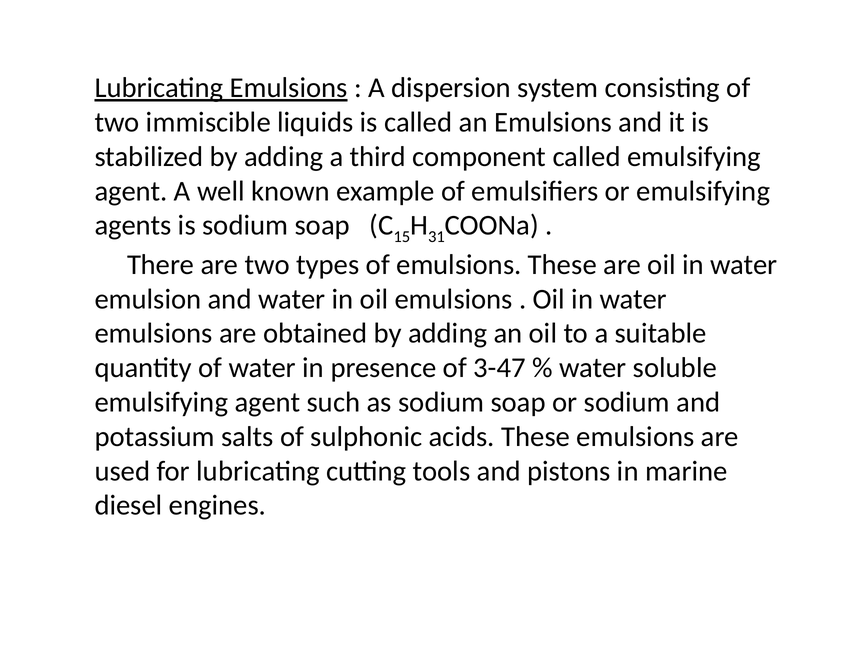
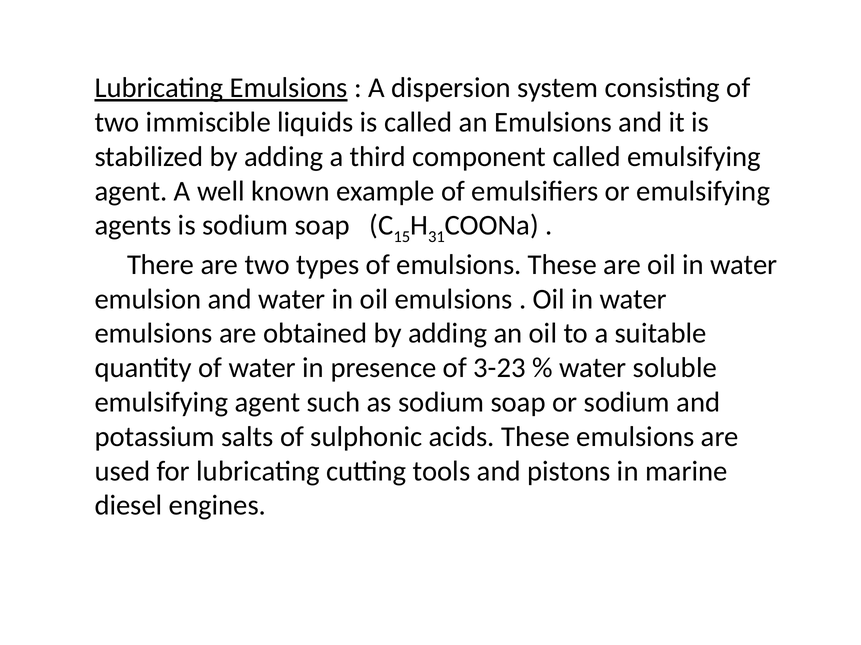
3-47: 3-47 -> 3-23
